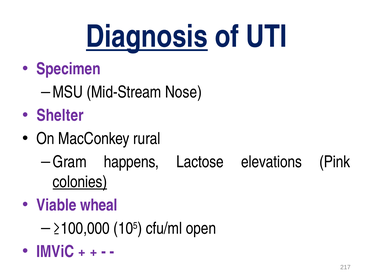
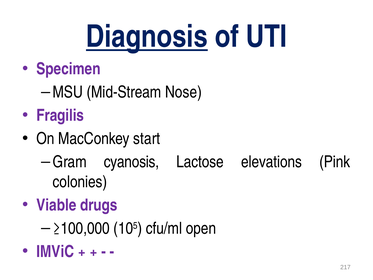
Shelter: Shelter -> Fragilis
rural: rural -> start
happens: happens -> cyanosis
colonies underline: present -> none
wheal: wheal -> drugs
